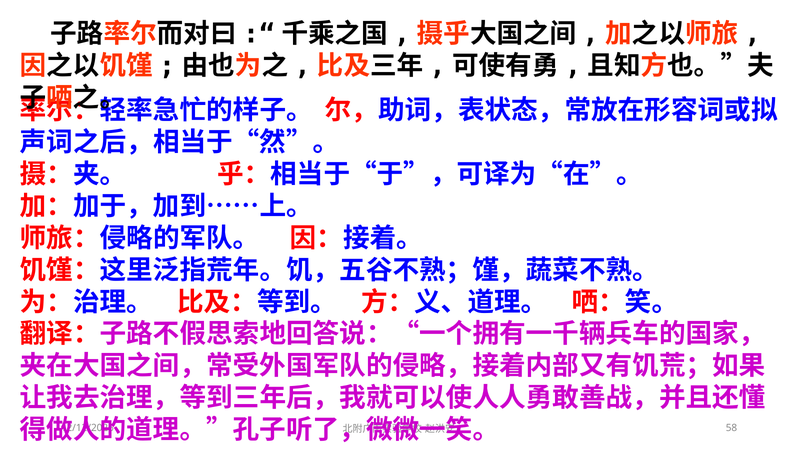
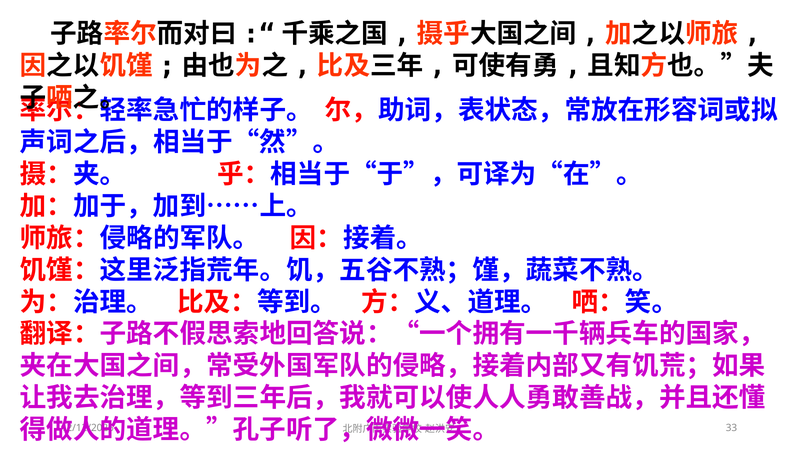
58: 58 -> 33
